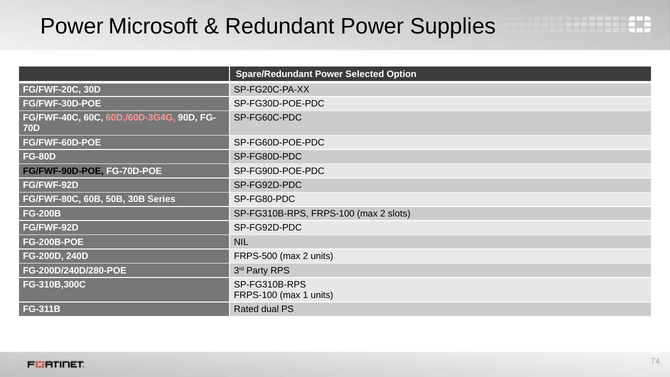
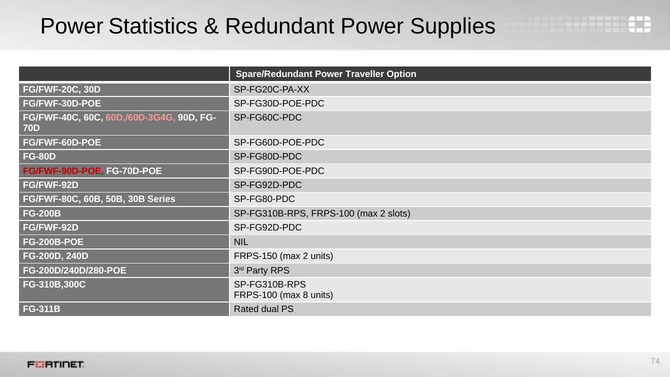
Microsoft: Microsoft -> Statistics
Selected: Selected -> Traveller
FG/FWF-90D-POE colour: black -> red
FRPS-500: FRPS-500 -> FRPS-150
1: 1 -> 8
